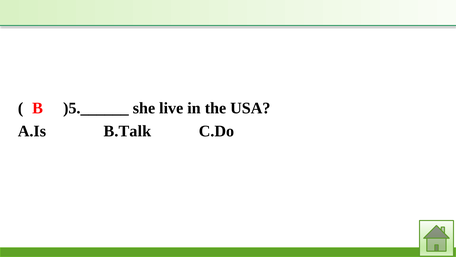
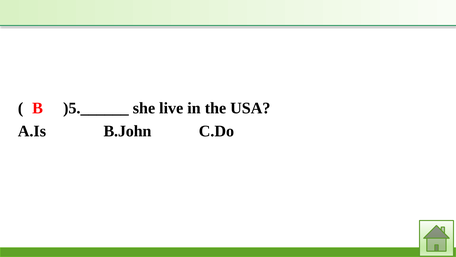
B.Talk: B.Talk -> B.John
